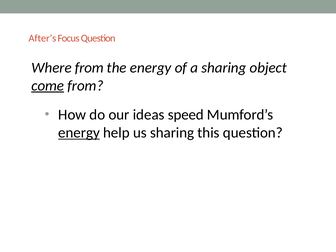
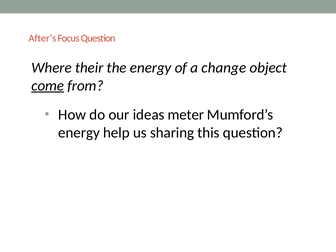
Where from: from -> their
a sharing: sharing -> change
speed: speed -> meter
energy at (79, 133) underline: present -> none
